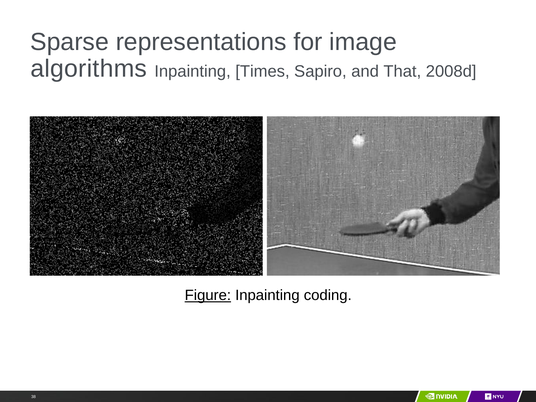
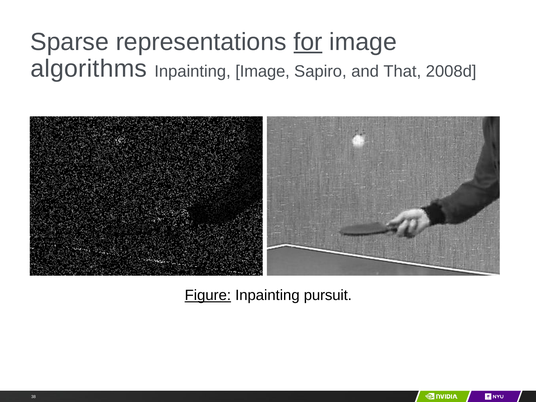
for underline: none -> present
Inpainting Times: Times -> Image
coding: coding -> pursuit
